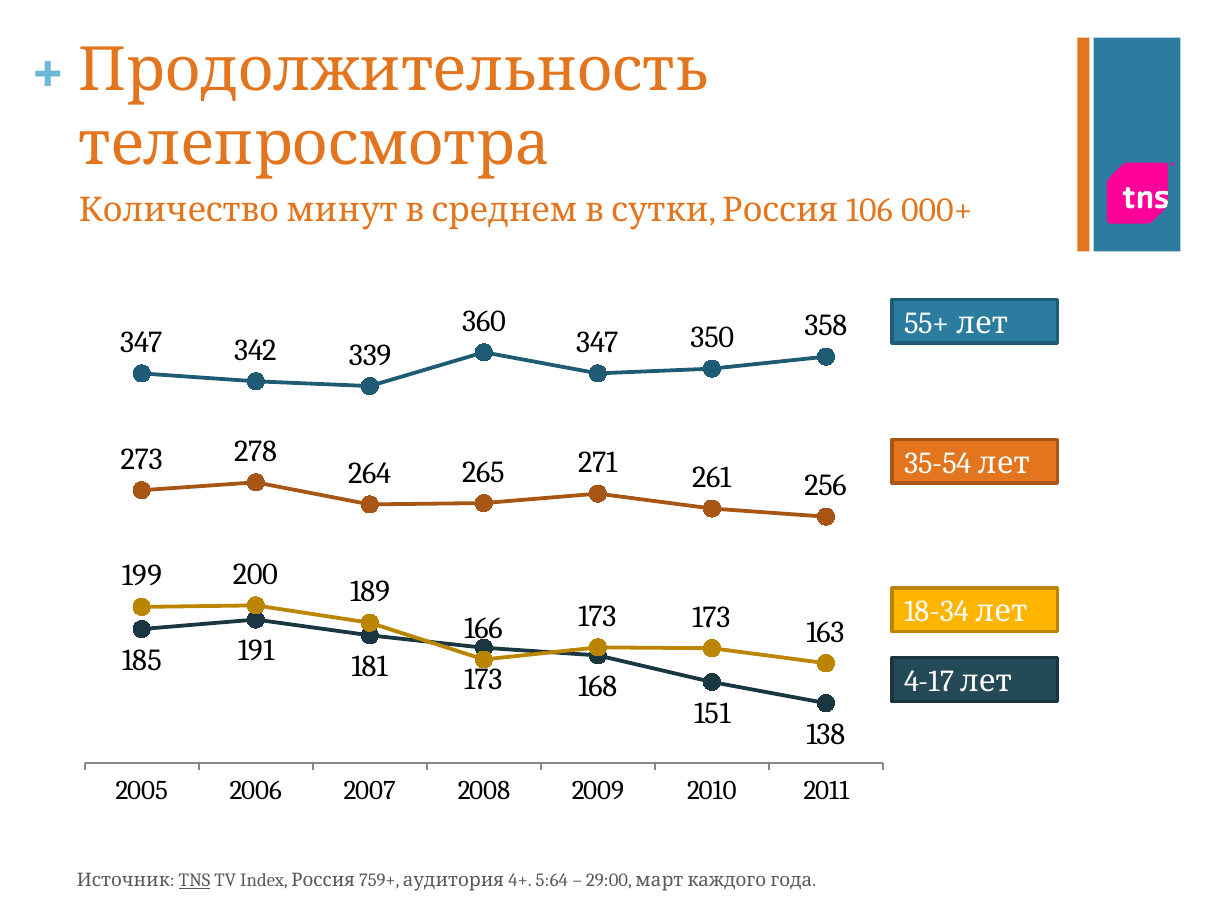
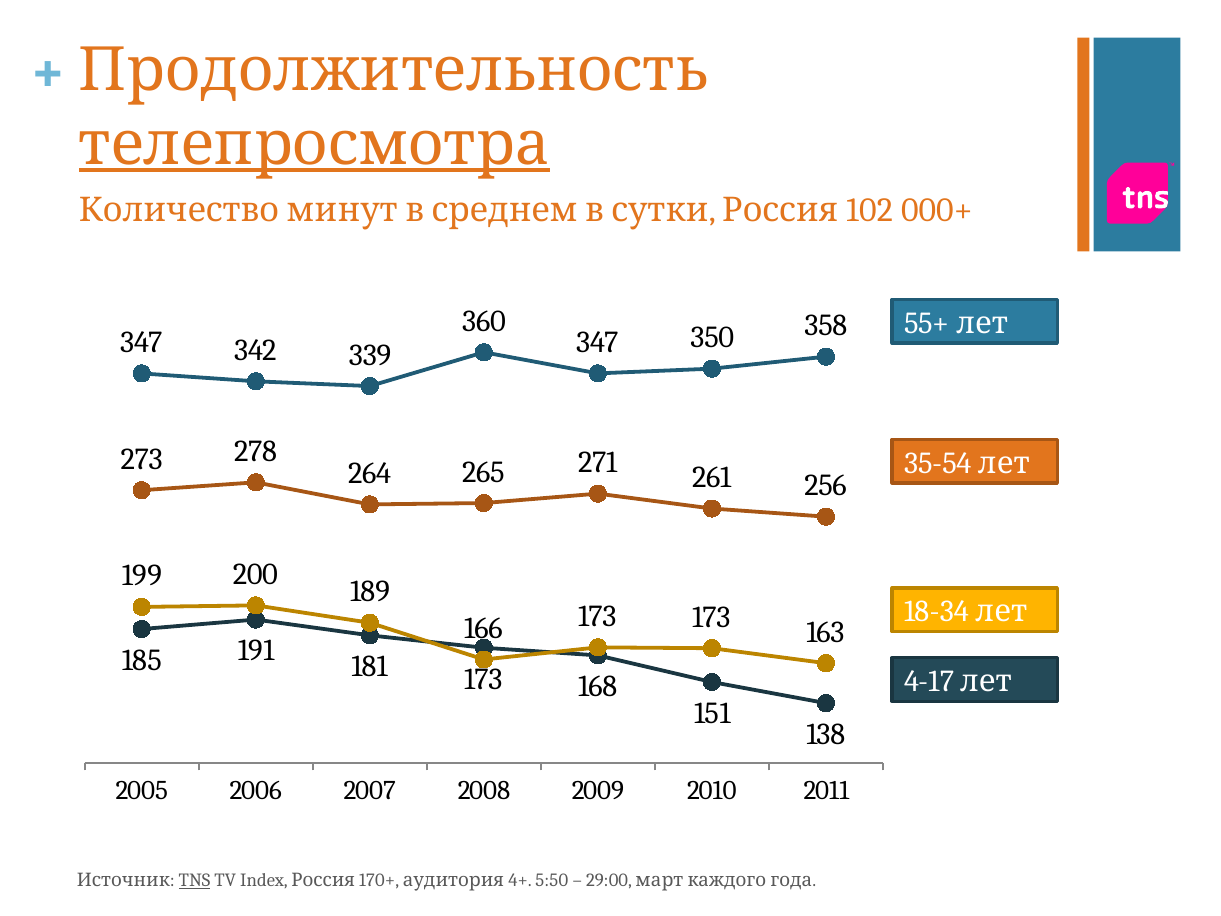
телепросмотра underline: none -> present
106: 106 -> 102
759+: 759+ -> 170+
5:64: 5:64 -> 5:50
